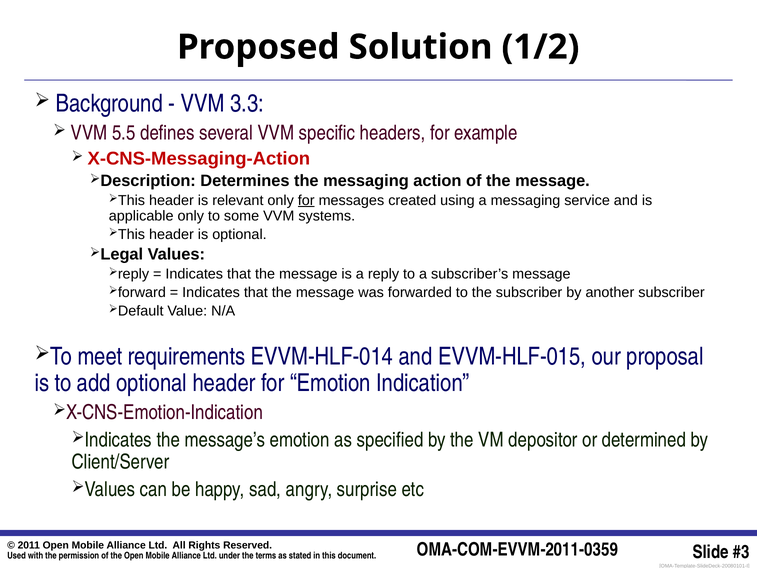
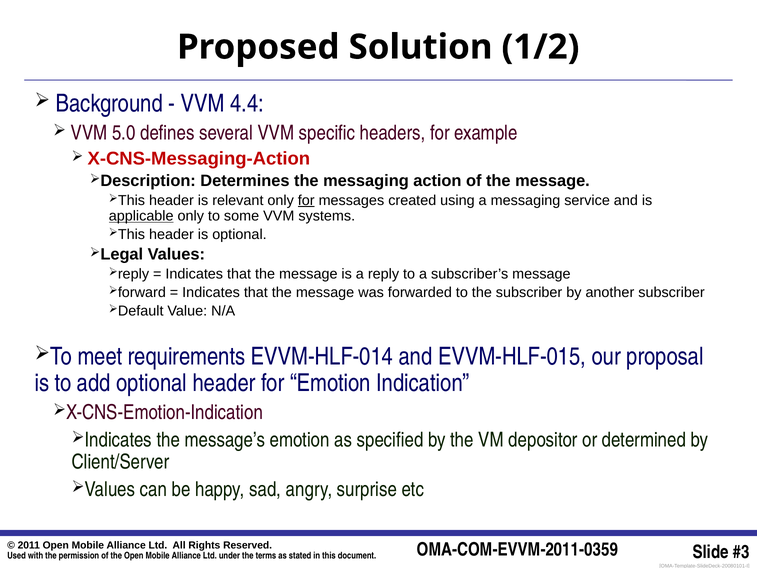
3.3: 3.3 -> 4.4
5.5: 5.5 -> 5.0
applicable underline: none -> present
